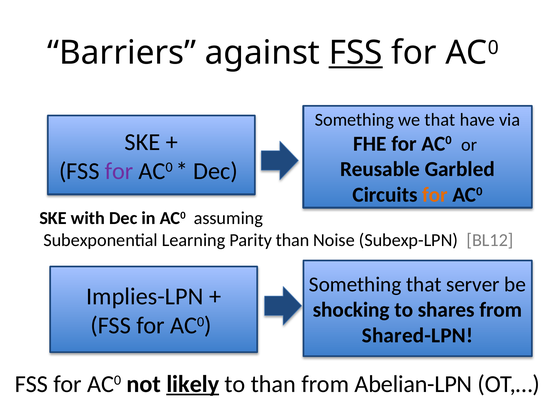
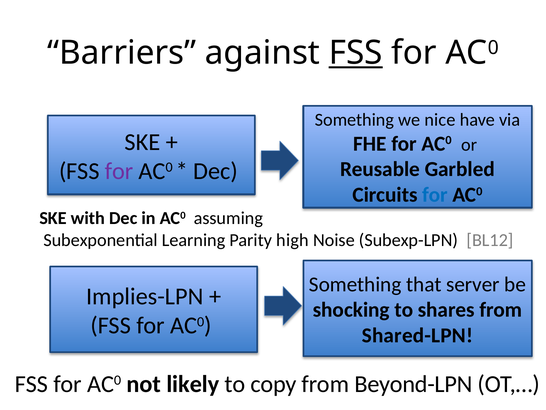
we that: that -> nice
for at (435, 194) colour: orange -> blue
Parity than: than -> high
likely underline: present -> none
to than: than -> copy
Abelian-LPN: Abelian-LPN -> Beyond-LPN
